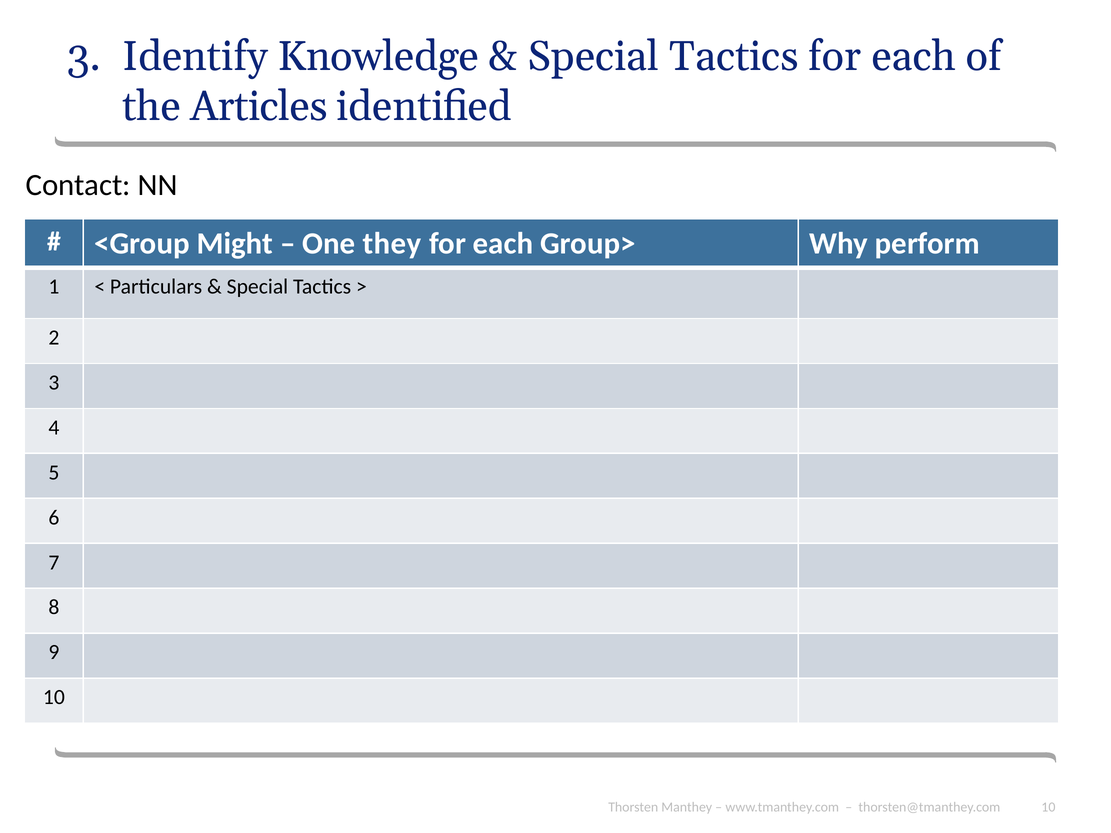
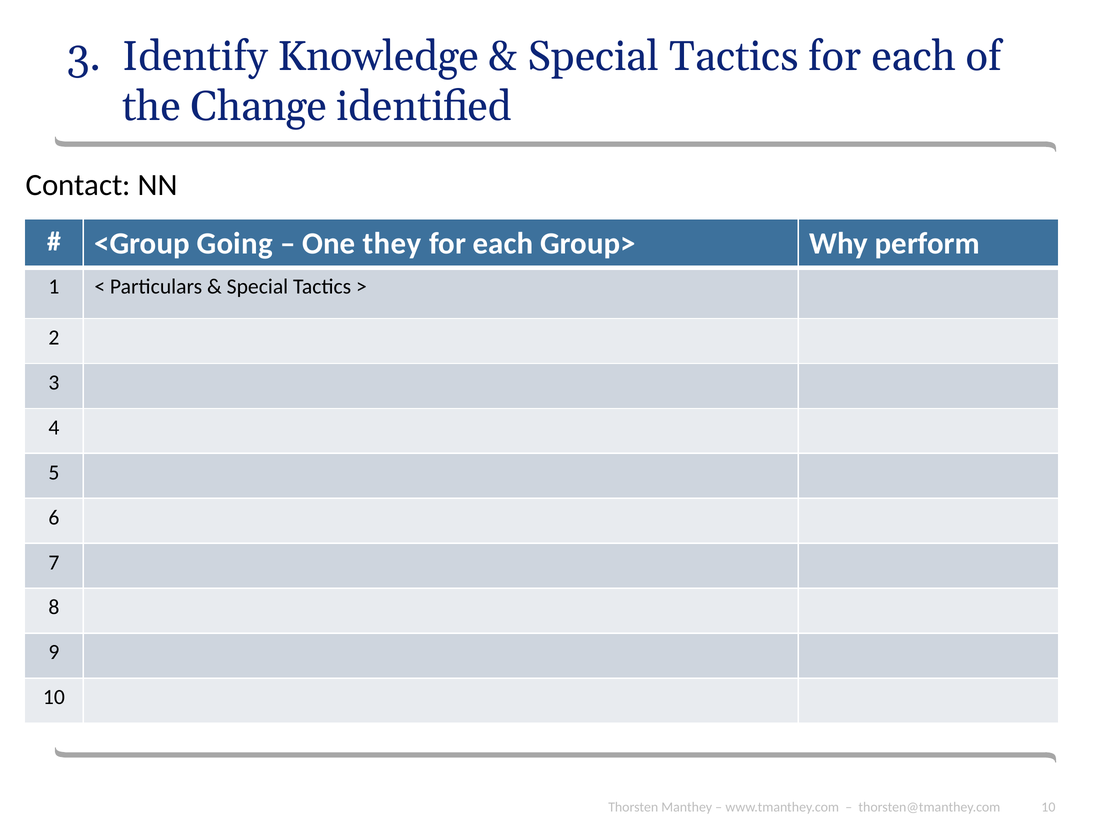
Articles: Articles -> Change
Might: Might -> Going
